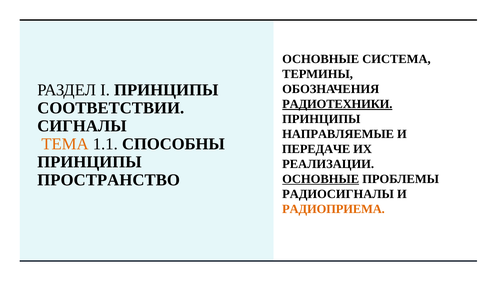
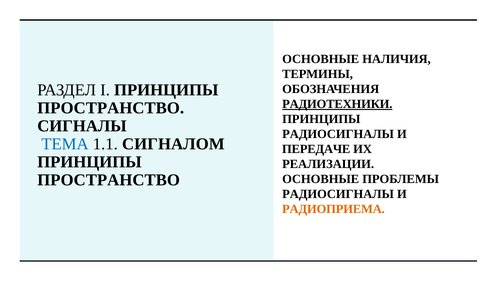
СИСТЕМА: СИСТЕМА -> НАЛИЧИЯ
СООТВЕТСТВИИ at (111, 108): СООТВЕТСТВИИ -> ПРОСТРАНСТВО
НАПРАВЛЯЕМЫЕ at (338, 134): НАПРАВЛЯЕМЫЕ -> РАДИОСИГНАЛЫ
ТЕМА colour: orange -> blue
СПОСОБНЫ: СПОСОБНЫ -> СИГНАЛОМ
ОСНОВНЫЕ at (321, 179) underline: present -> none
